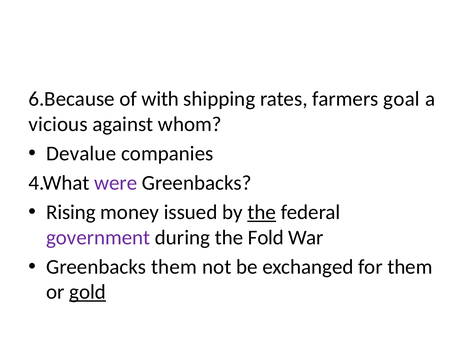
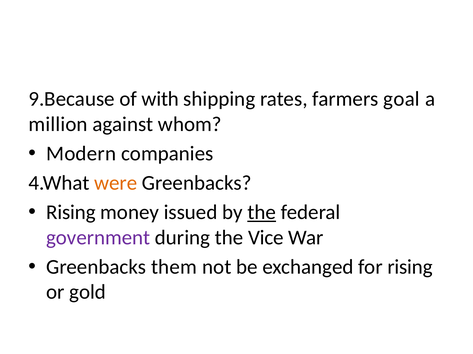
6.Because: 6.Because -> 9.Because
vicious: vicious -> million
Devalue: Devalue -> Modern
were colour: purple -> orange
Fold: Fold -> Vice
for them: them -> rising
gold underline: present -> none
